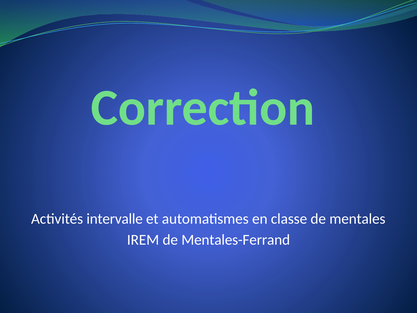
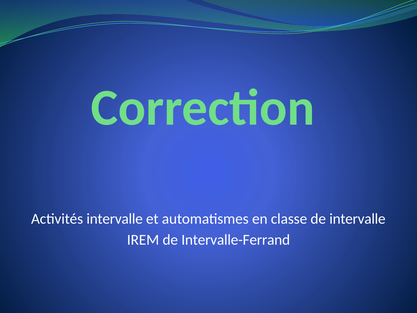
de mentales: mentales -> intervalle
Mentales-Ferrand: Mentales-Ferrand -> Intervalle-Ferrand
